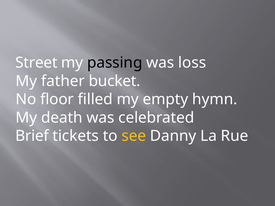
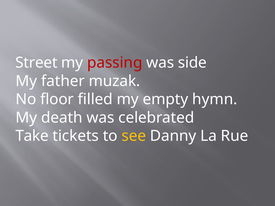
passing colour: black -> red
loss: loss -> side
bucket: bucket -> muzak
Brief: Brief -> Take
